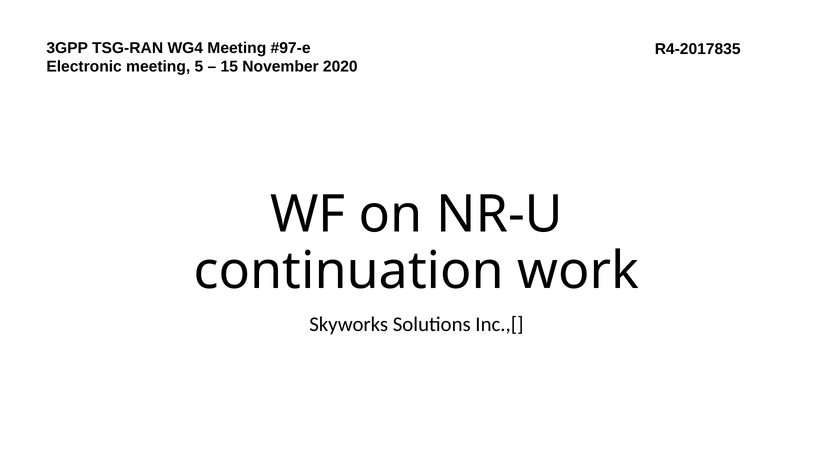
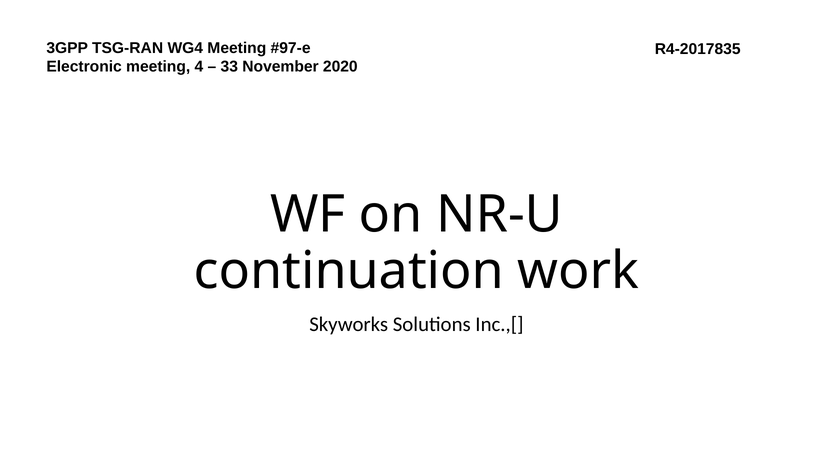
5: 5 -> 4
15: 15 -> 33
